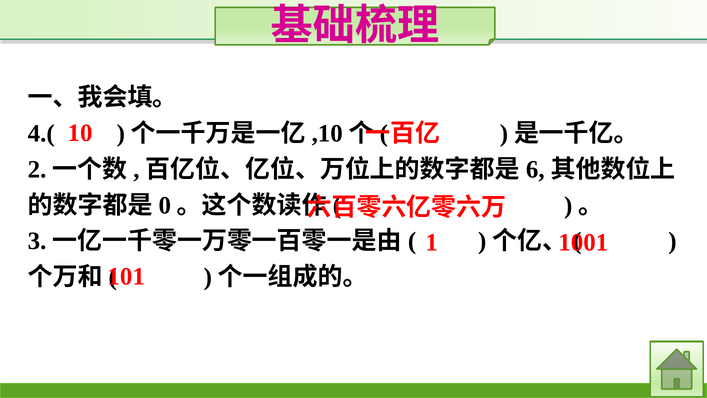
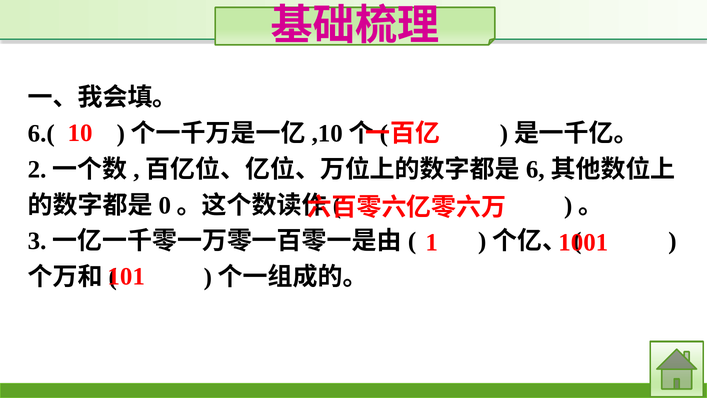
4.(: 4.( -> 6.(
